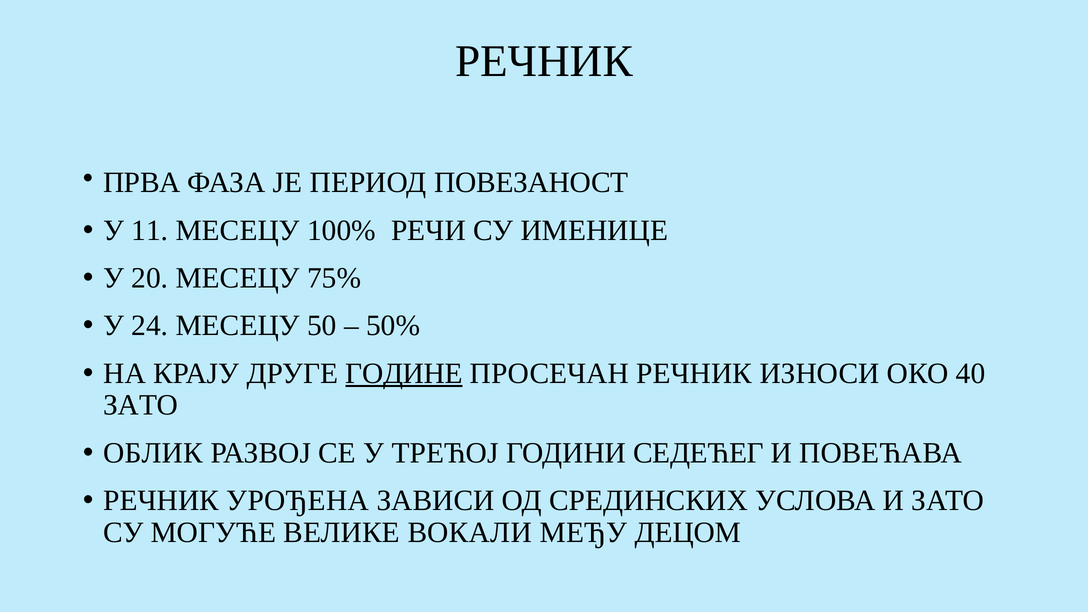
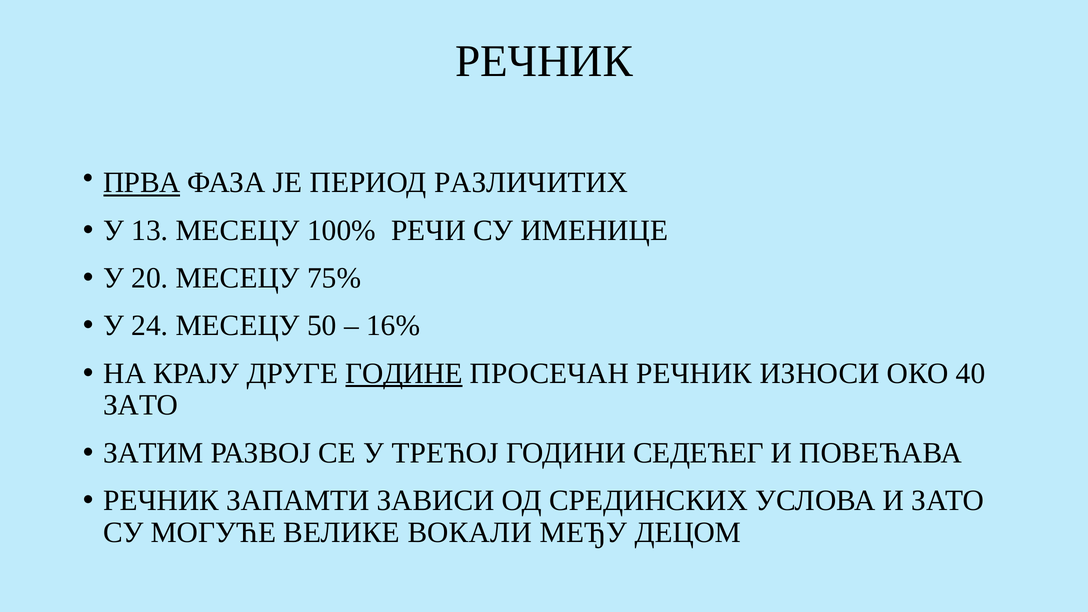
ПРВА underline: none -> present
ПОВЕЗАНОСТ: ПОВЕЗАНОСТ -> РАЗЛИЧИТИХ
11: 11 -> 13
50%: 50% -> 16%
ОБЛИК: ОБЛИК -> ЗАТИМ
УРОЂЕНА: УРОЂЕНА -> ЗАПАМТИ
